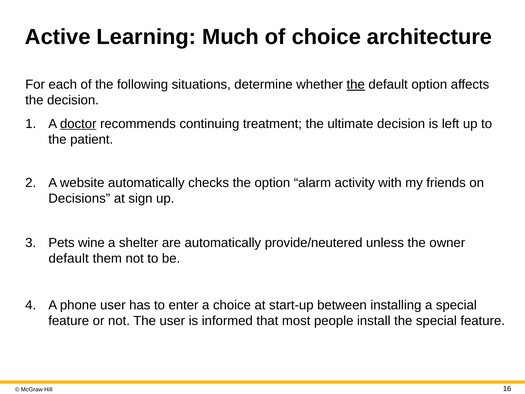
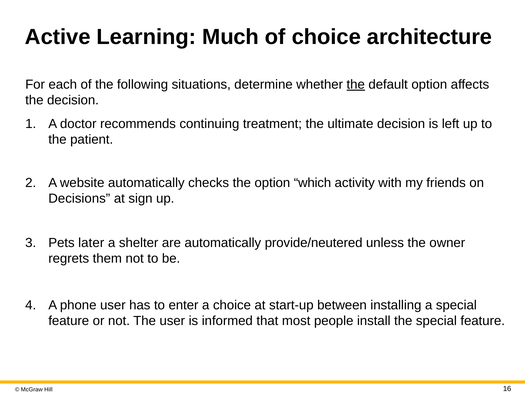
doctor underline: present -> none
alarm: alarm -> which
wine: wine -> later
default at (69, 258): default -> regrets
